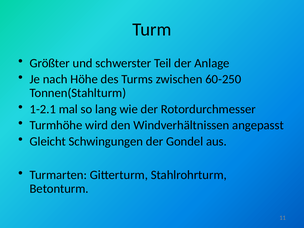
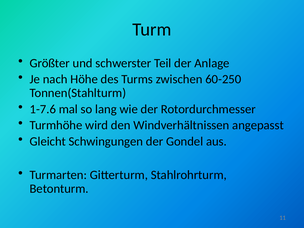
1-2.1: 1-2.1 -> 1-7.6
